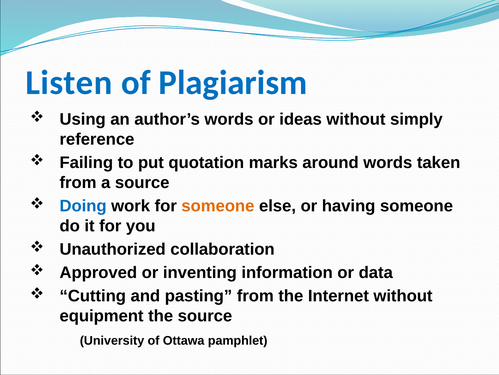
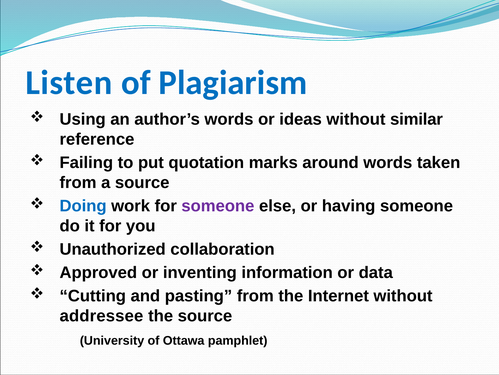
simply: simply -> similar
someone at (218, 206) colour: orange -> purple
equipment: equipment -> addressee
